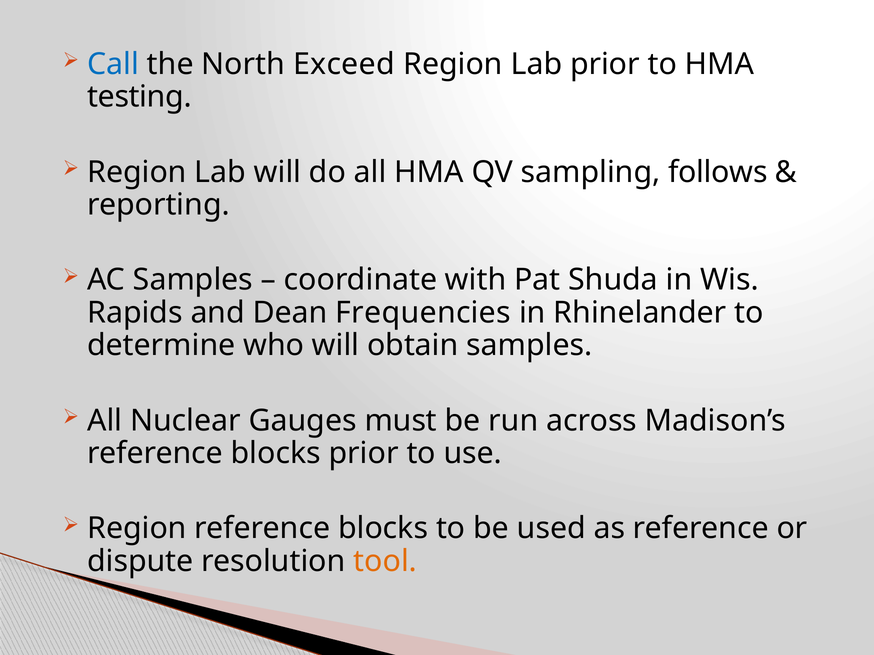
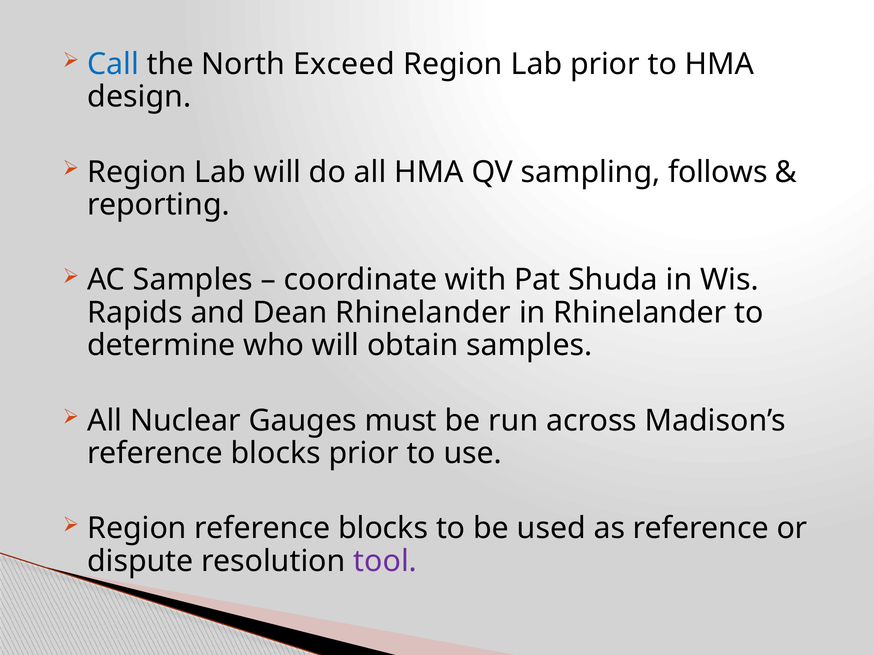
testing: testing -> design
Dean Frequencies: Frequencies -> Rhinelander
tool colour: orange -> purple
